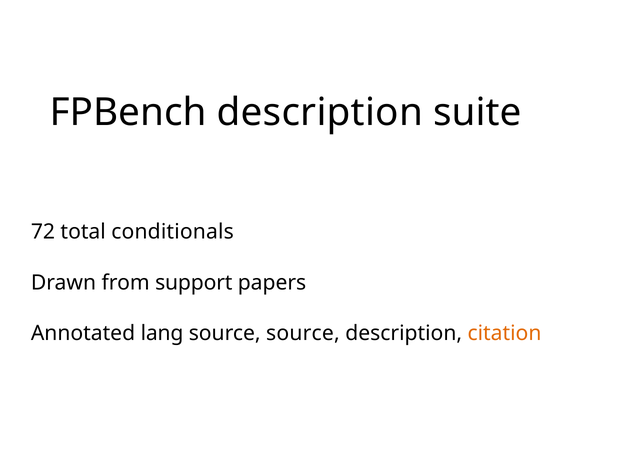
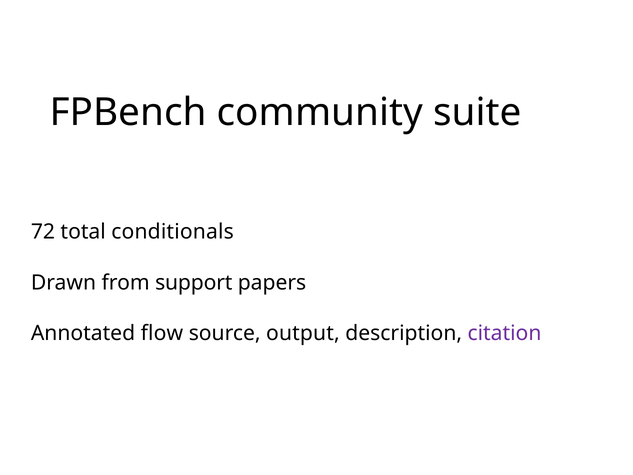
FPBench description: description -> community
lang: lang -> flow
source source: source -> output
citation colour: orange -> purple
